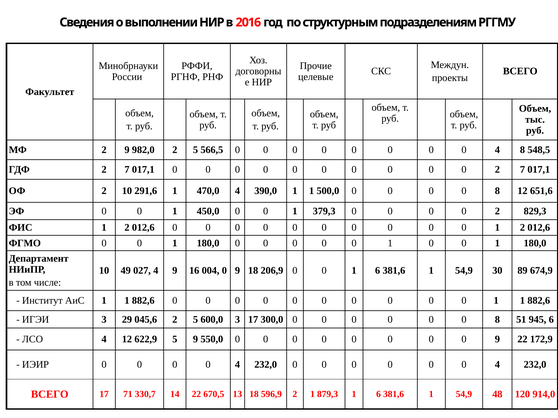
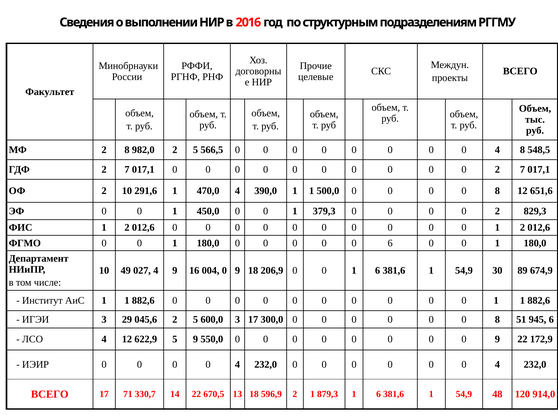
2 9: 9 -> 8
1 at (390, 243): 1 -> 6
